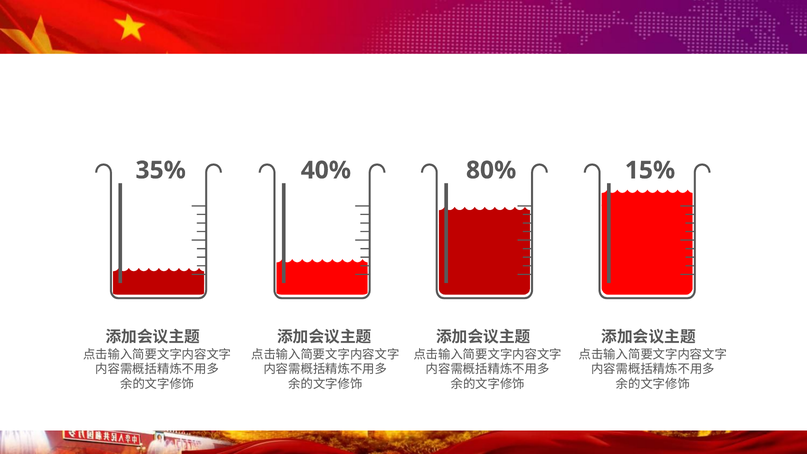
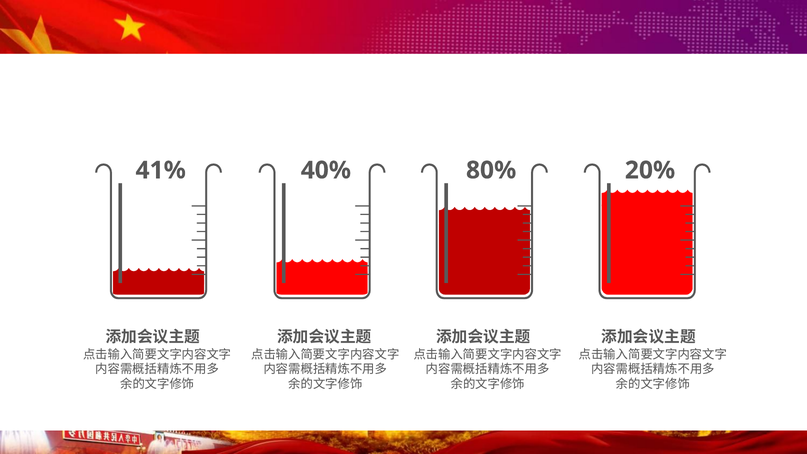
35%: 35% -> 41%
15%: 15% -> 20%
